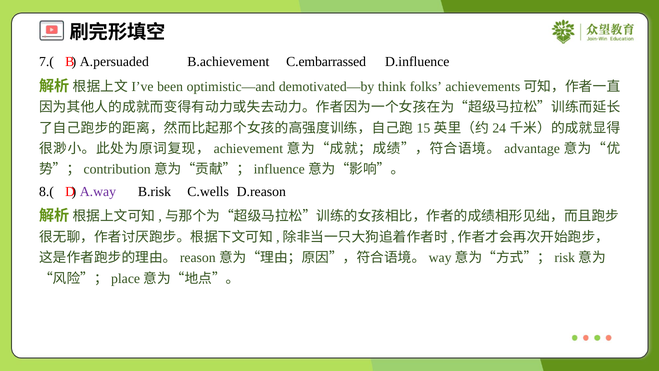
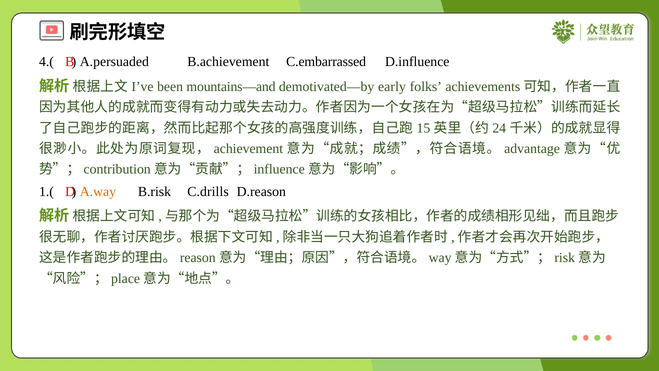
7.(: 7.( -> 4.(
optimistic—and: optimistic—and -> mountains—and
think: think -> early
8.(: 8.( -> 1.(
A.way colour: purple -> orange
C.wells: C.wells -> C.drills
